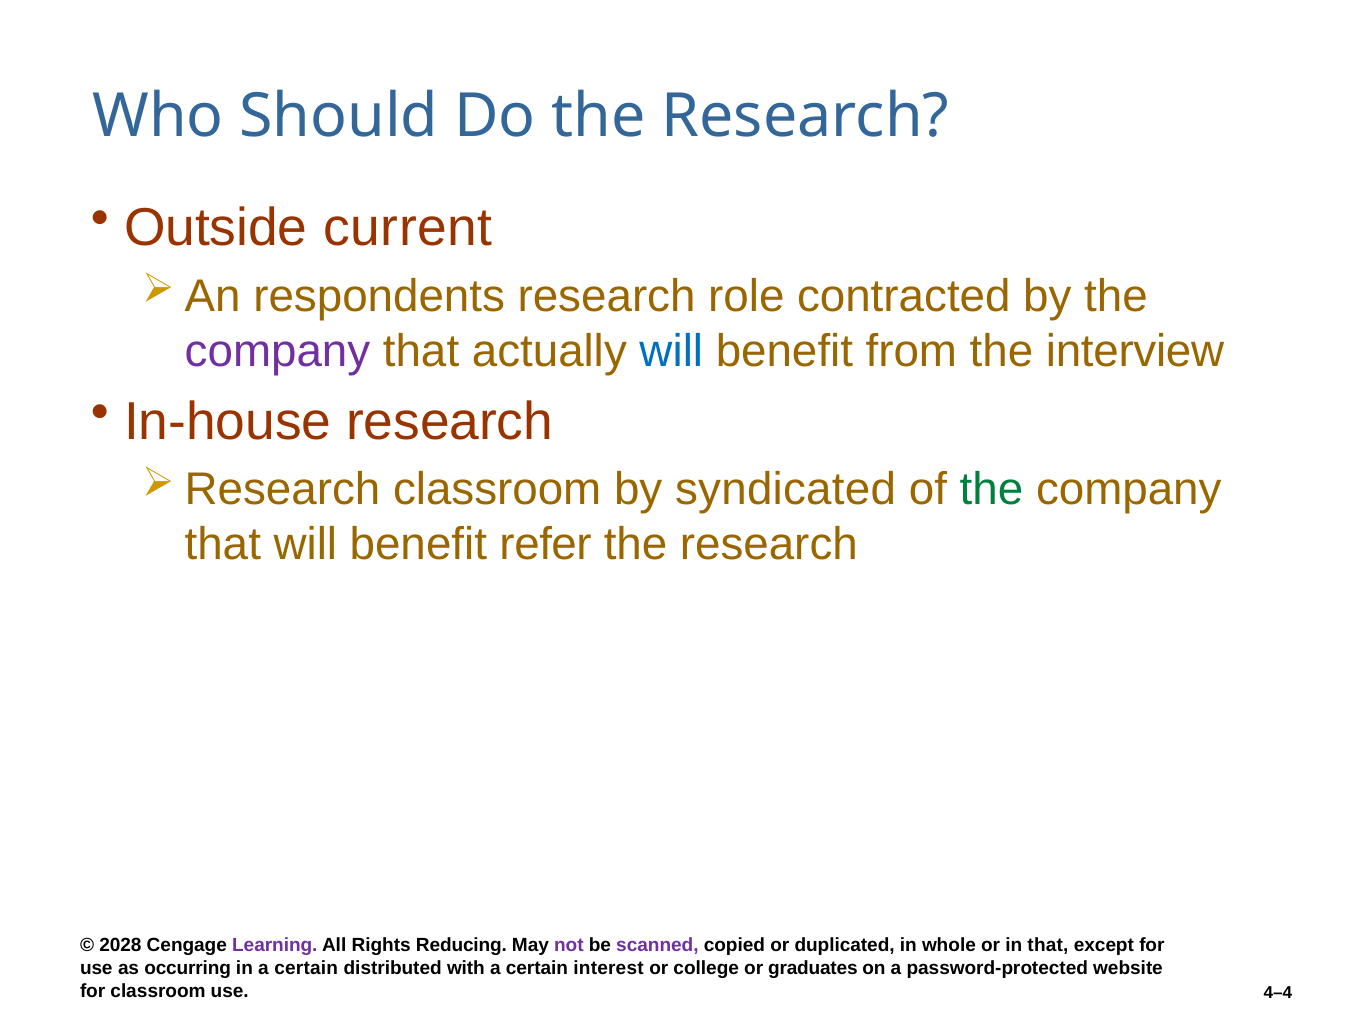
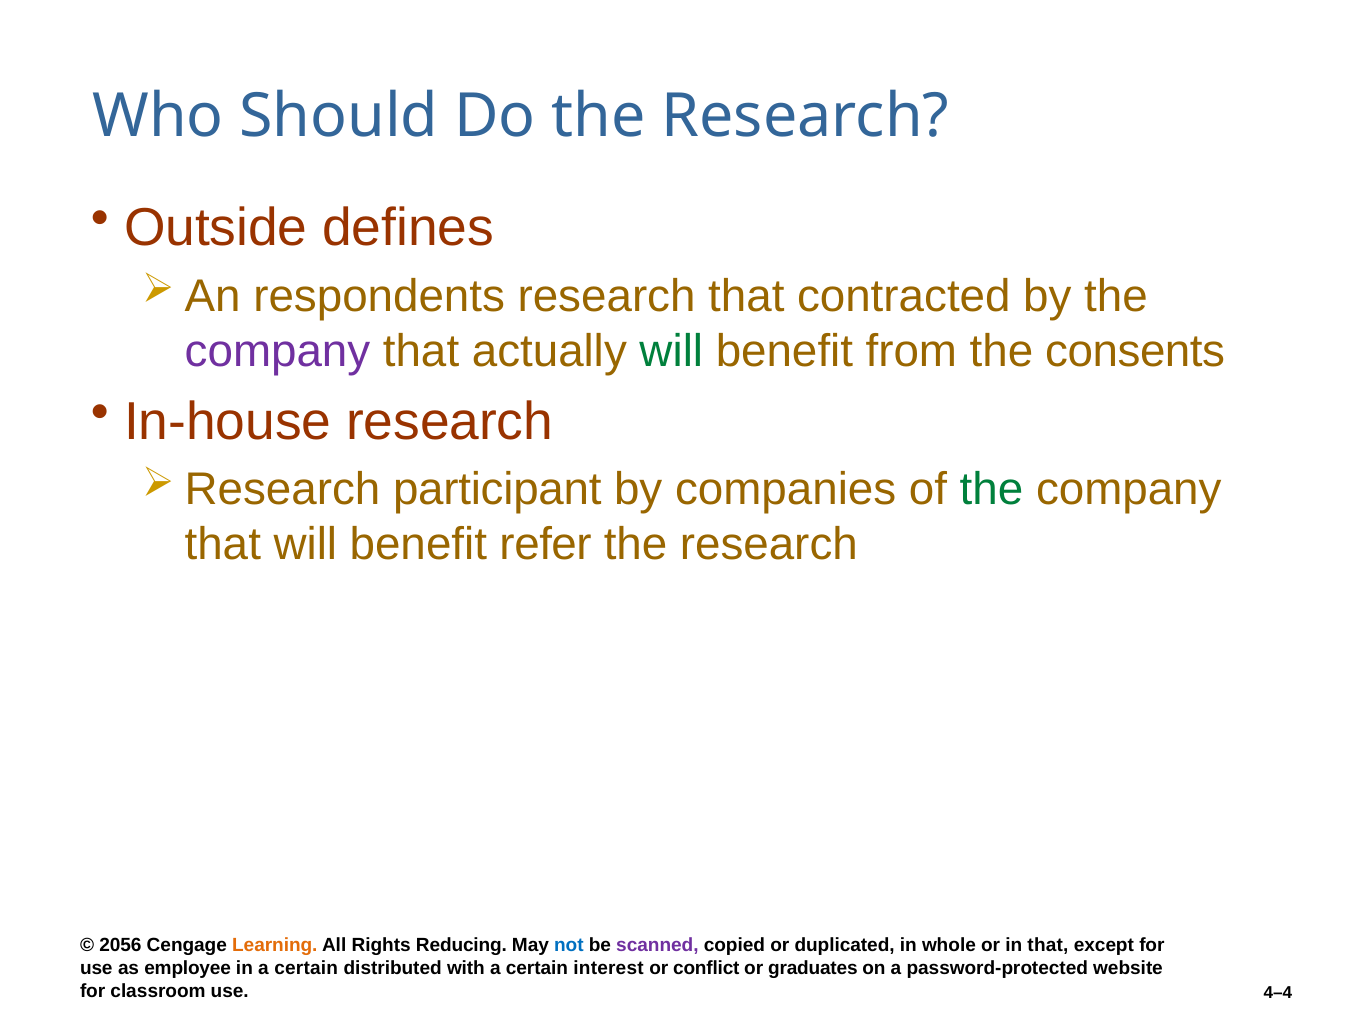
current: current -> defines
research role: role -> that
will at (671, 351) colour: blue -> green
interview: interview -> consents
classroom at (497, 490): classroom -> participant
syndicated: syndicated -> companies
2028: 2028 -> 2056
Learning colour: purple -> orange
not colour: purple -> blue
occurring: occurring -> employee
college: college -> conflict
